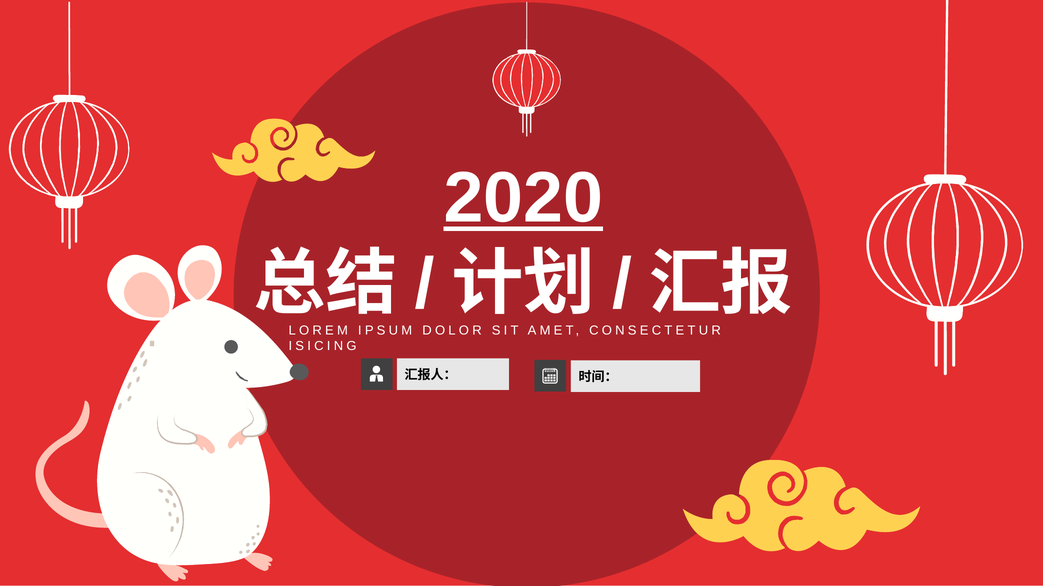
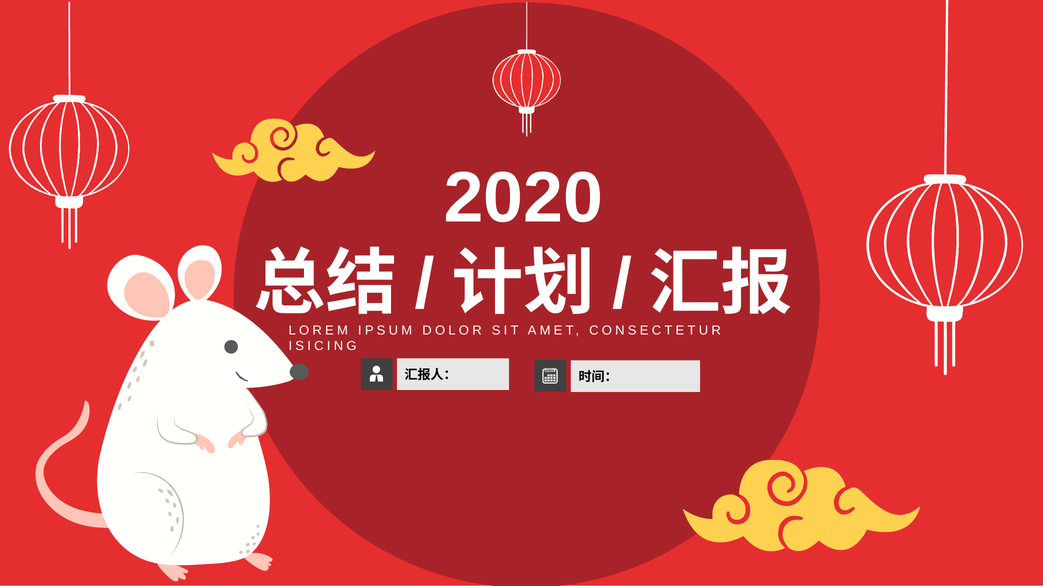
2020 underline: present -> none
